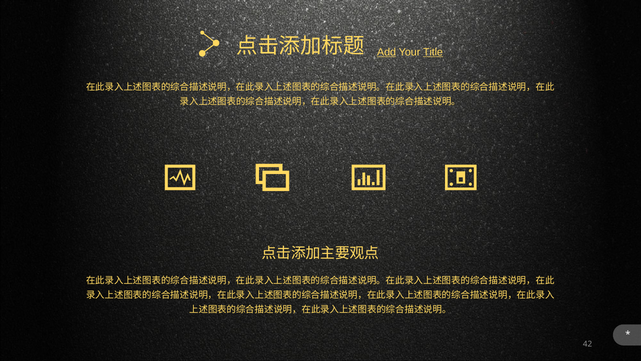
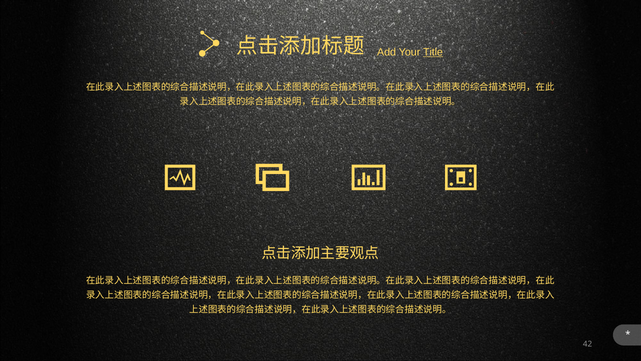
Add underline: present -> none
